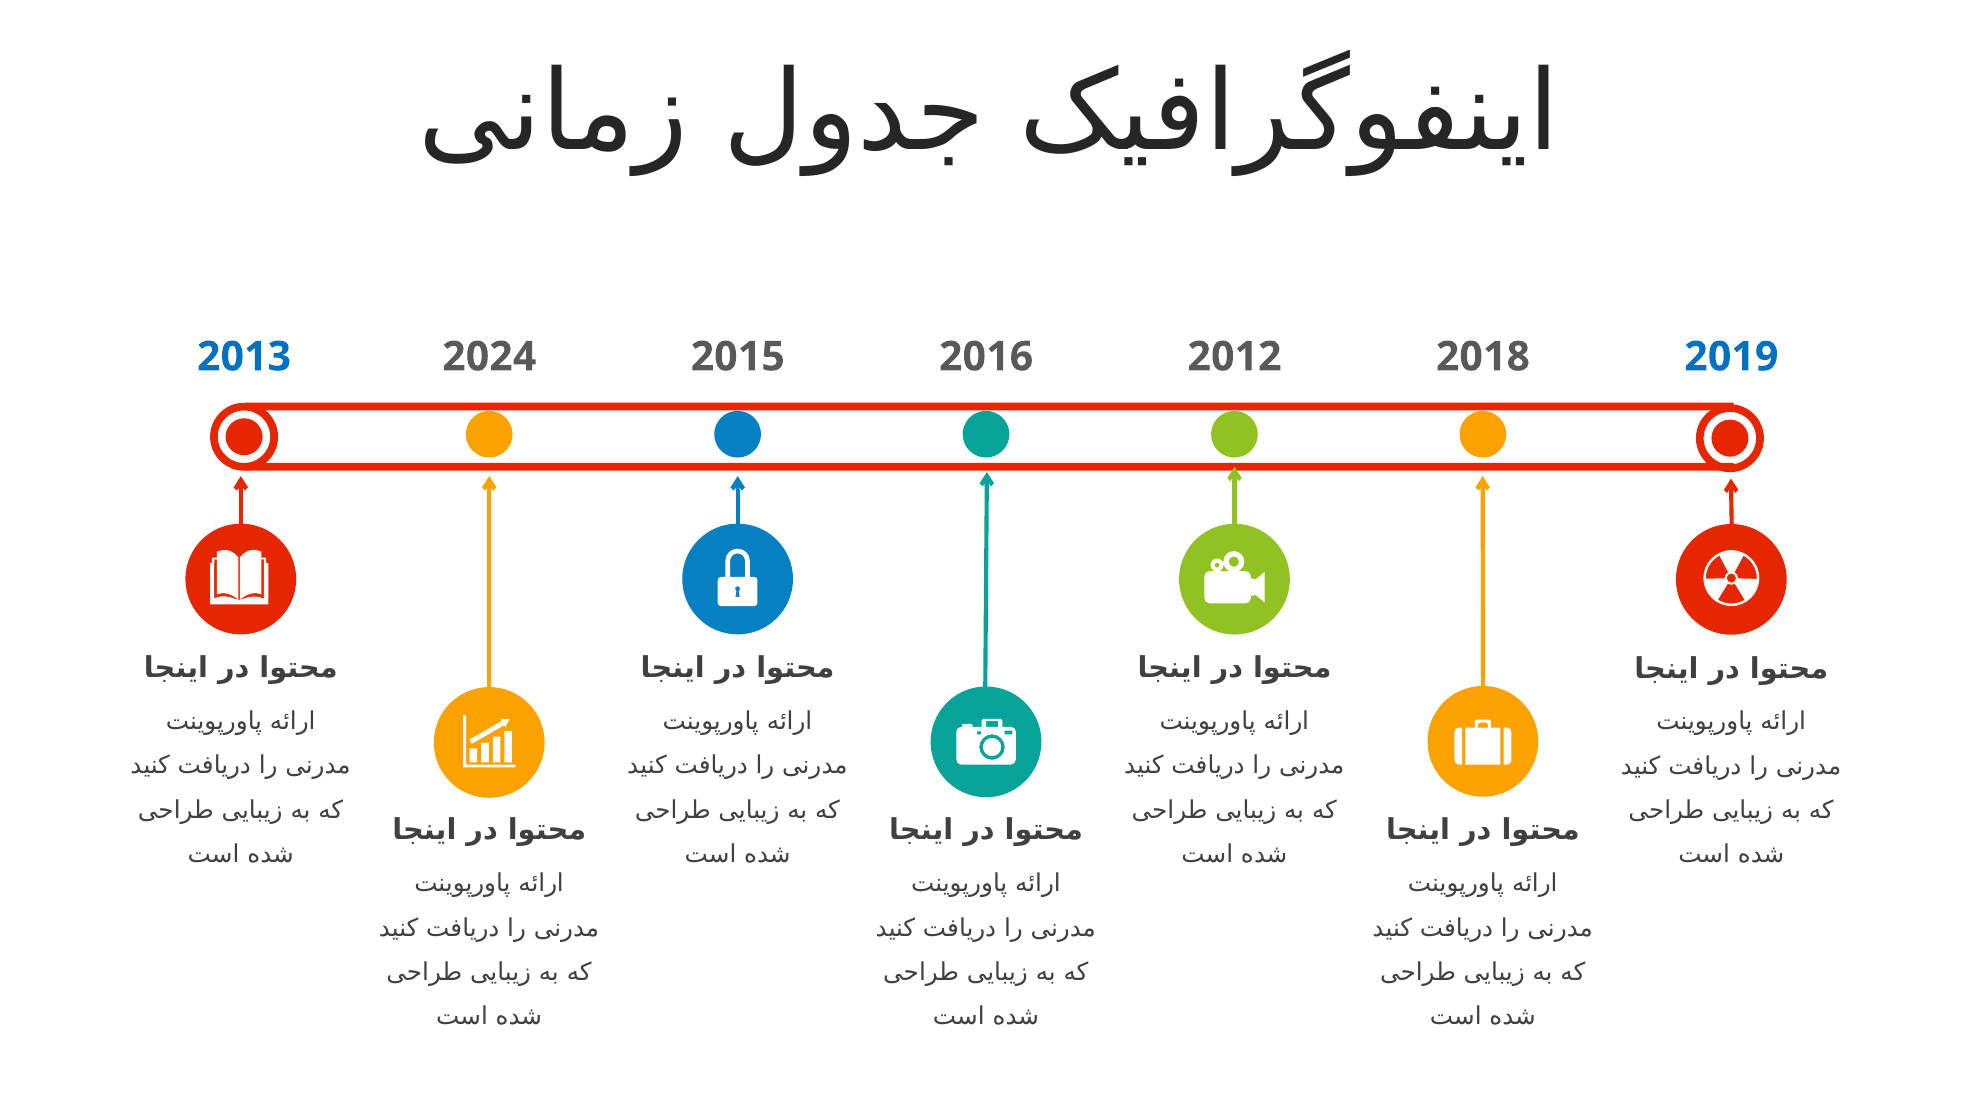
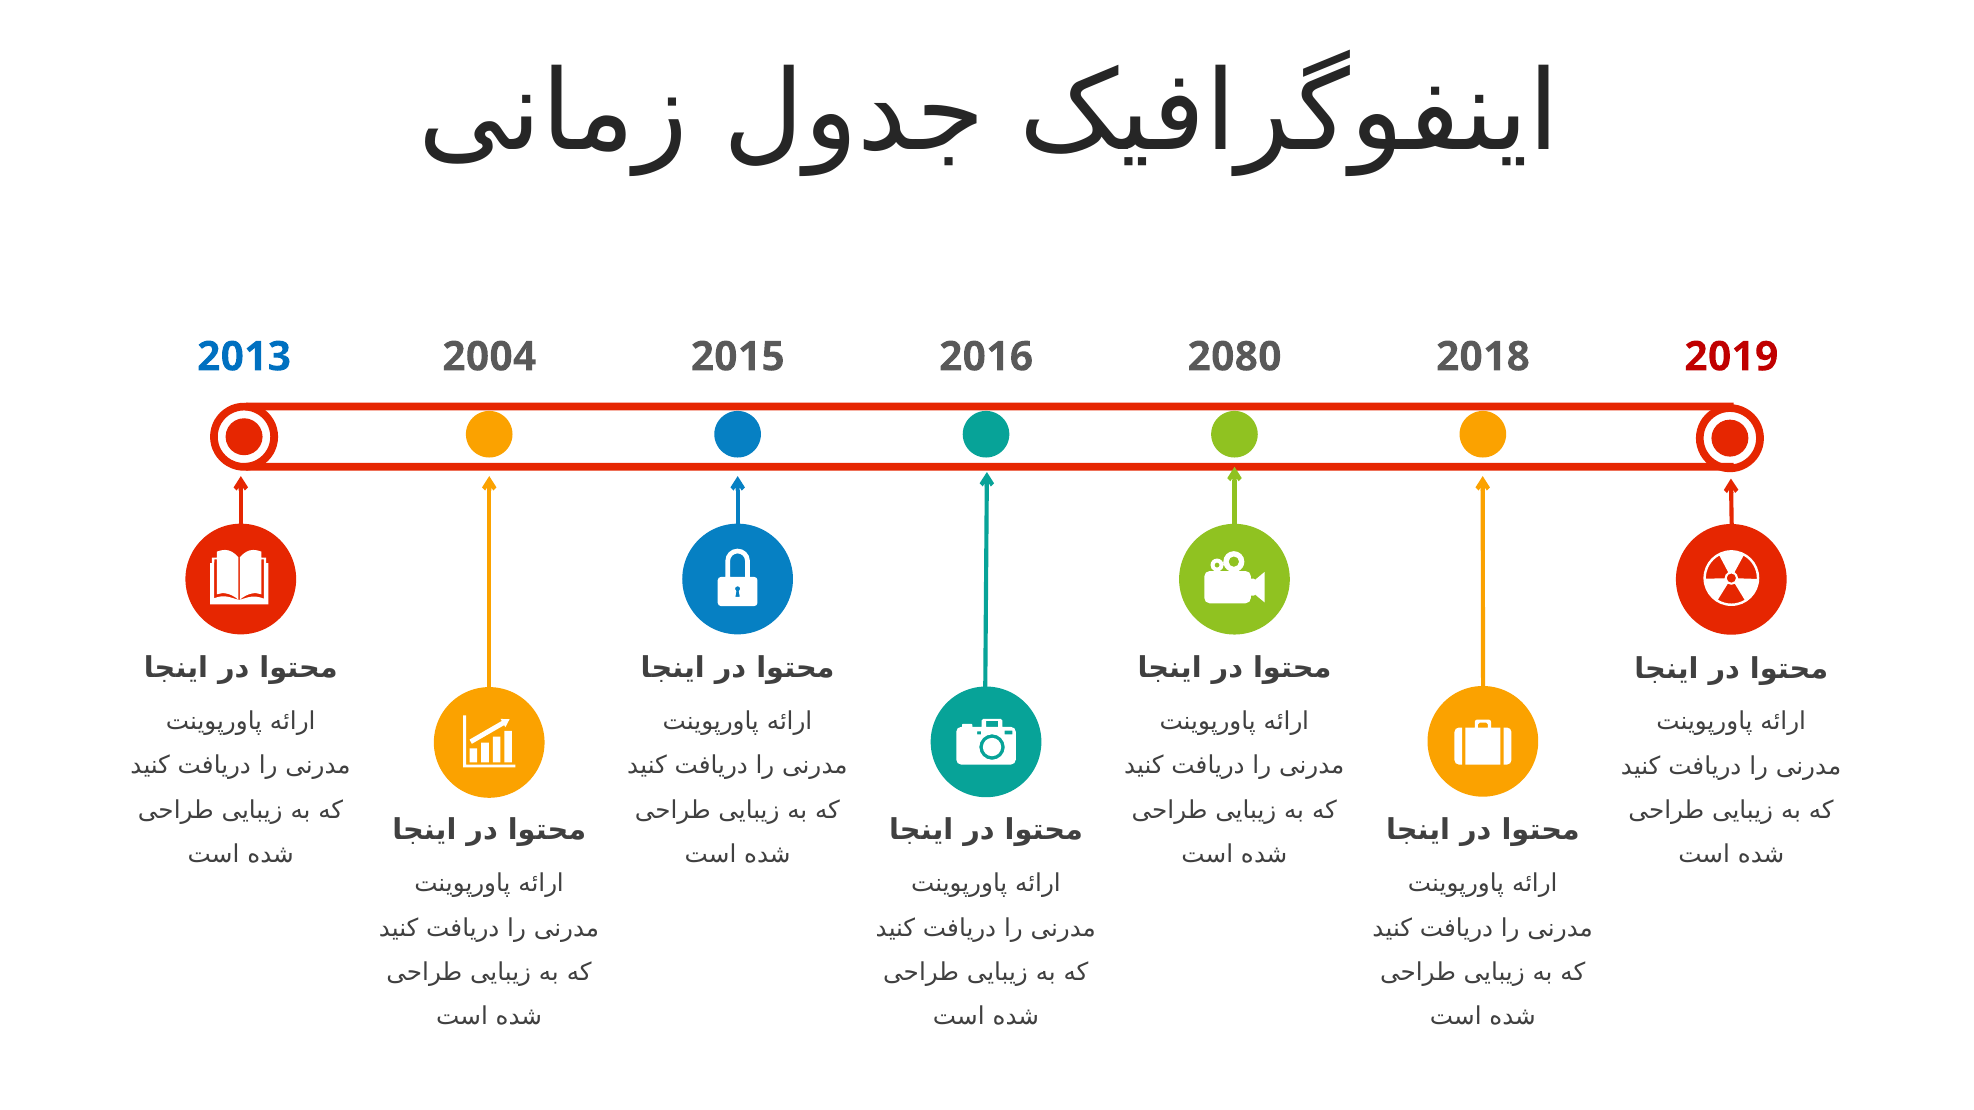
2024: 2024 -> 2004
2012: 2012 -> 2080
2019 colour: blue -> red
